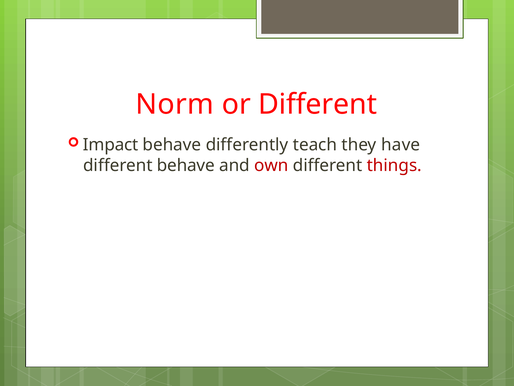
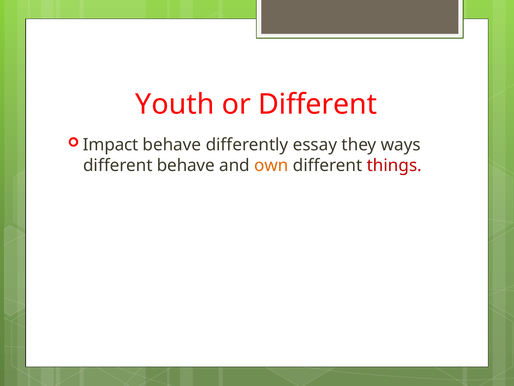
Norm: Norm -> Youth
teach: teach -> essay
have: have -> ways
own colour: red -> orange
